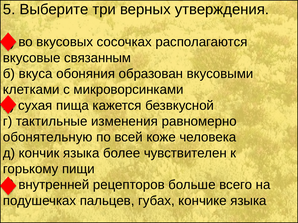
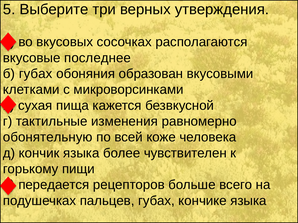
связанным: связанным -> последнее
б вкуса: вкуса -> губах
внутренней: внутренней -> передается
